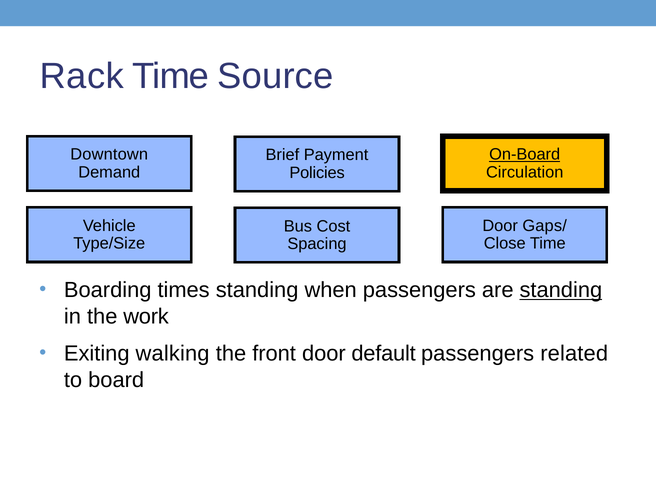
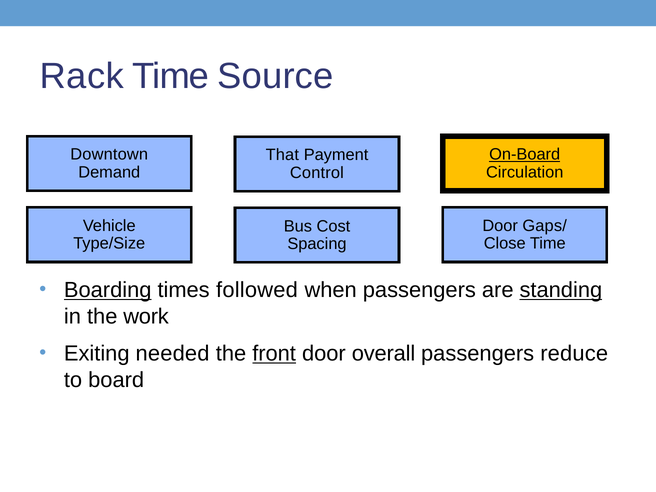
Brief: Brief -> That
Policies: Policies -> Control
Boarding underline: none -> present
times standing: standing -> followed
walking: walking -> needed
front underline: none -> present
default: default -> overall
related: related -> reduce
